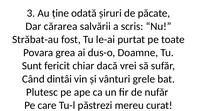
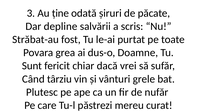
cărarea: cărarea -> depline
dintâi: dintâi -> târziu
